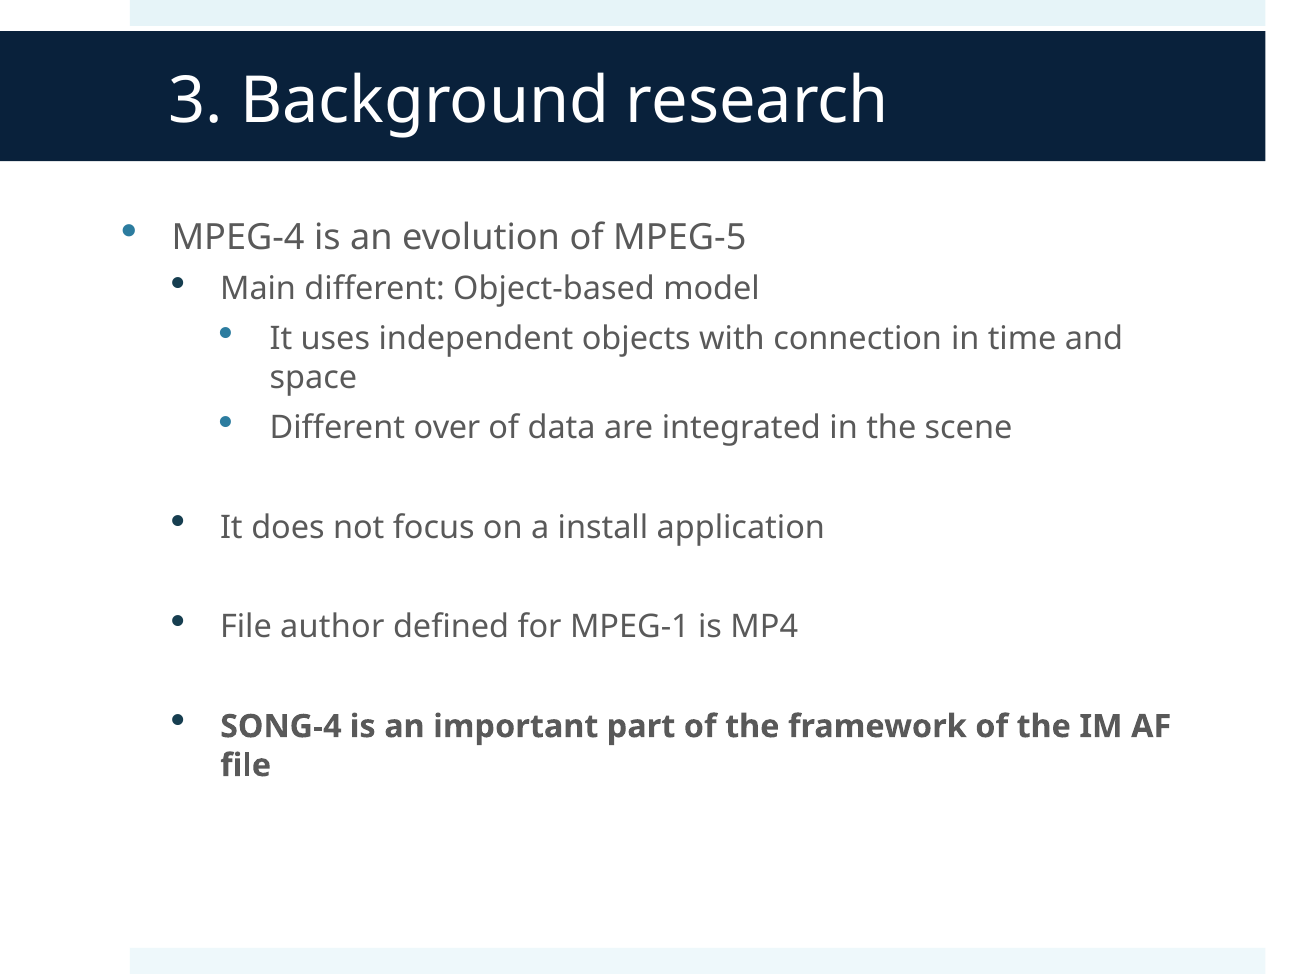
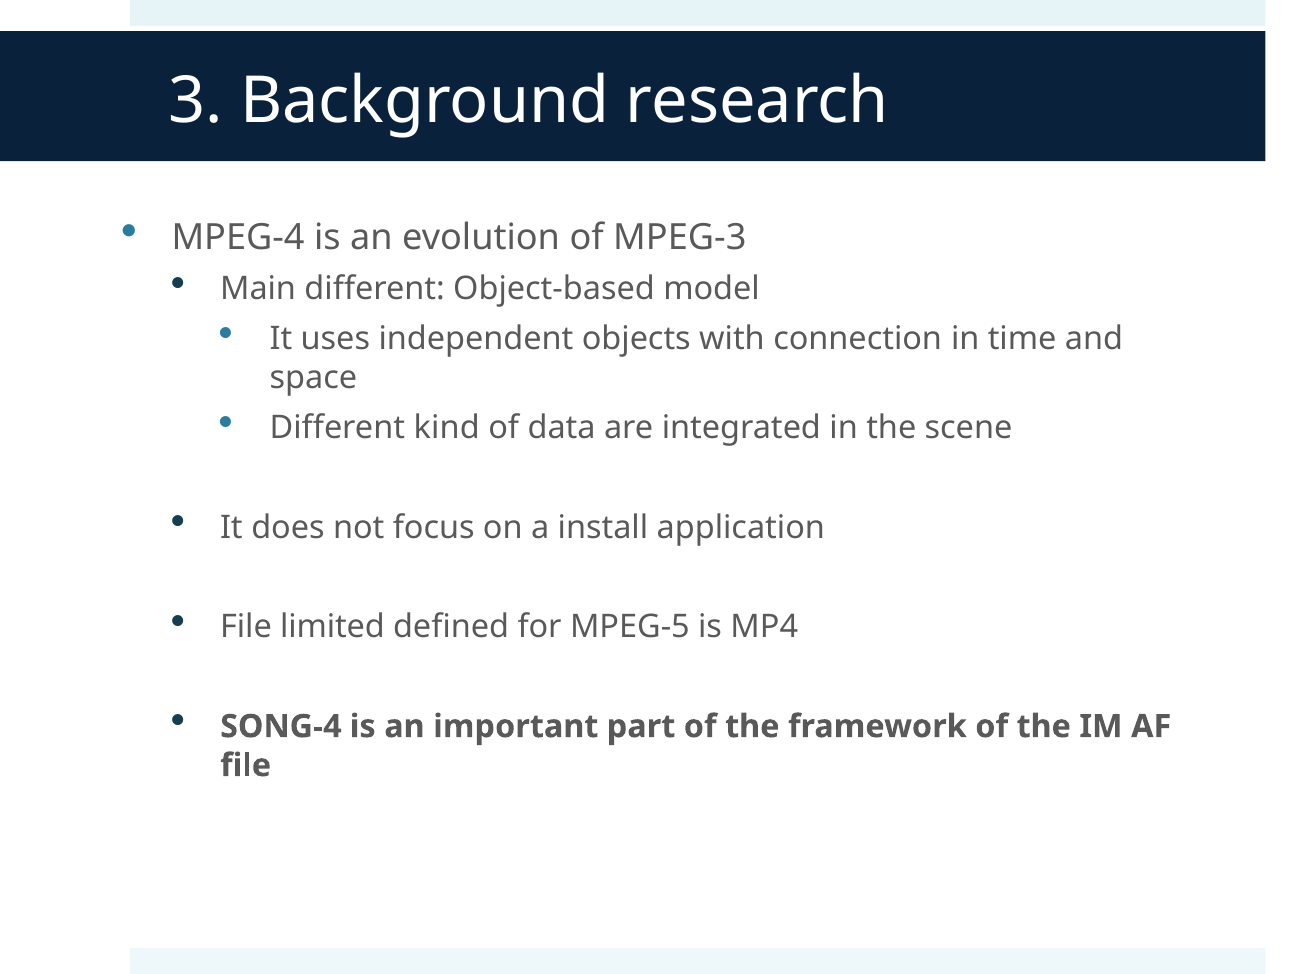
MPEG-5: MPEG-5 -> MPEG-3
over: over -> kind
author: author -> limited
MPEG-1: MPEG-1 -> MPEG-5
